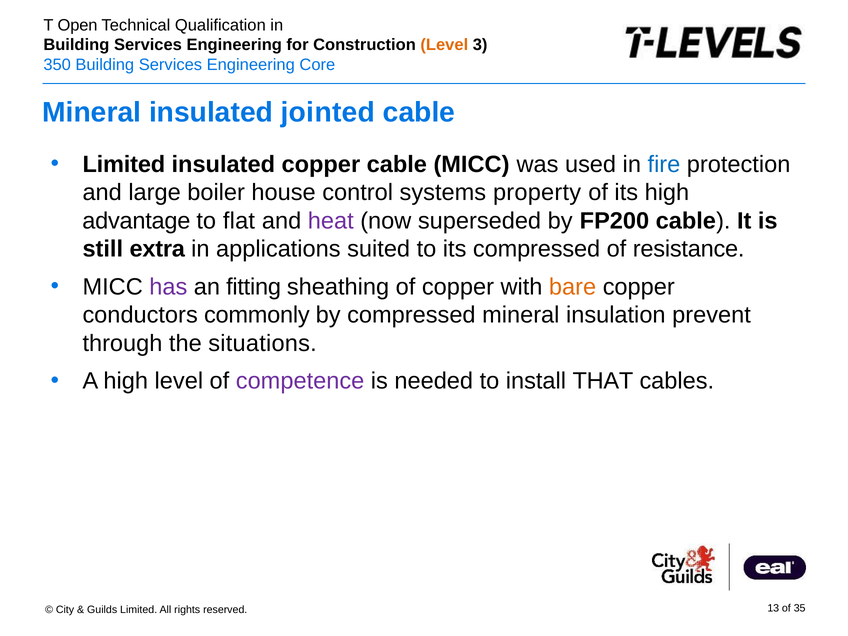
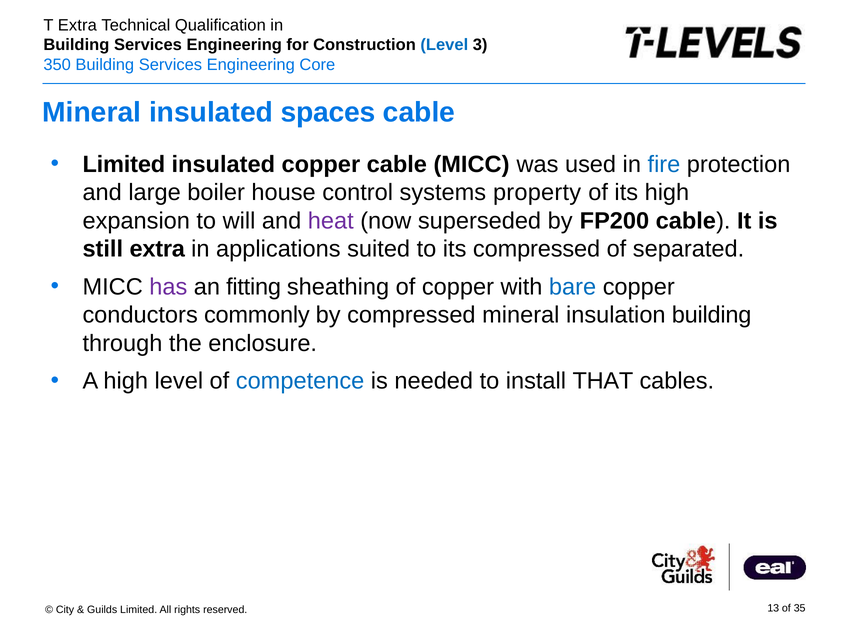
Open at (78, 25): Open -> Extra
Level at (444, 45) colour: orange -> blue
jointed: jointed -> spaces
advantage: advantage -> expansion
flat: flat -> will
resistance: resistance -> separated
bare colour: orange -> blue
insulation prevent: prevent -> building
situations: situations -> enclosure
competence colour: purple -> blue
